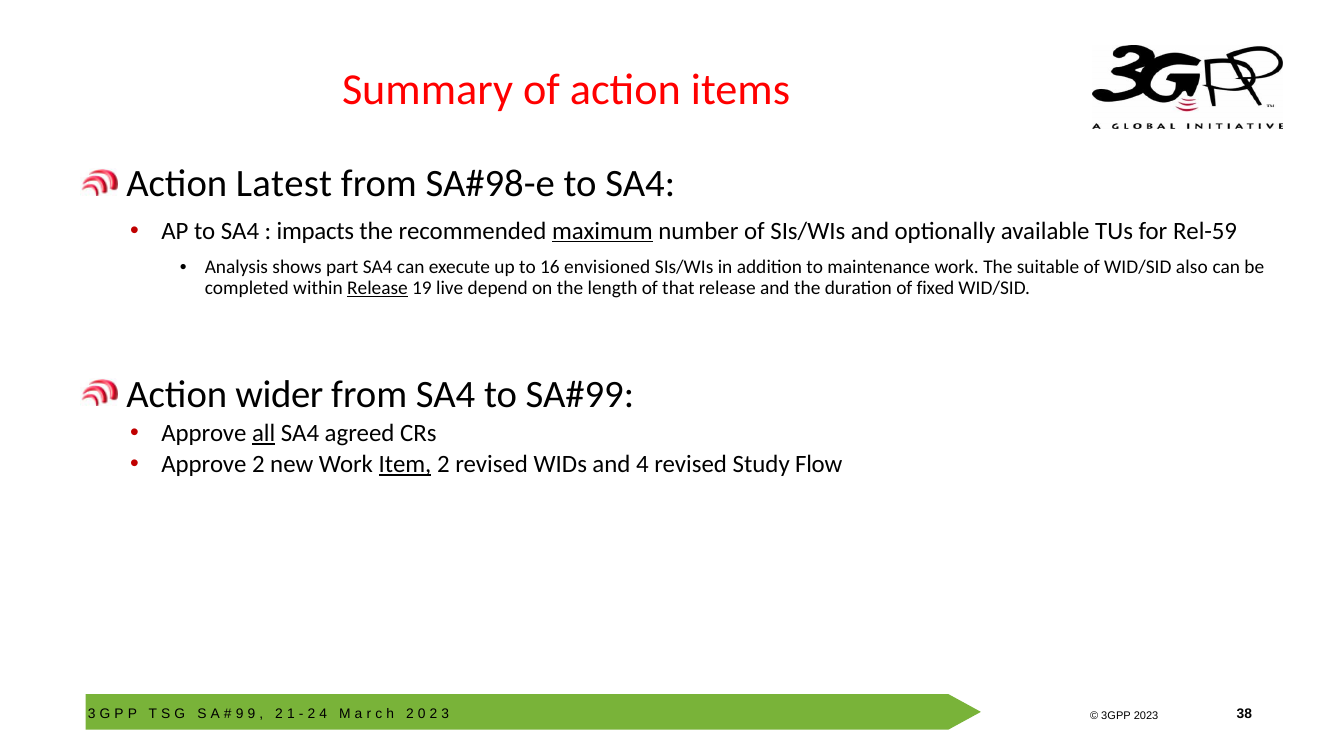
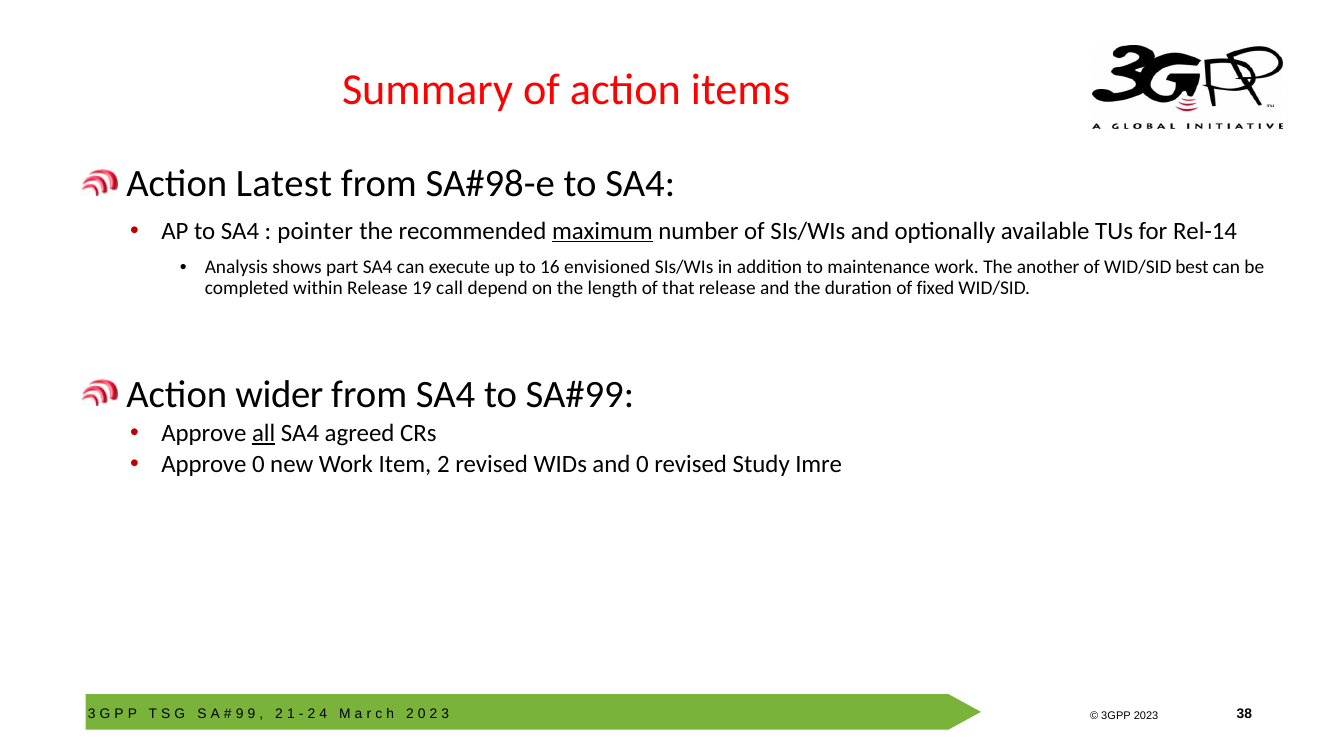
impacts: impacts -> pointer
Rel-59: Rel-59 -> Rel-14
suitable: suitable -> another
also: also -> best
Release at (377, 288) underline: present -> none
live: live -> call
Approve 2: 2 -> 0
Item underline: present -> none
and 4: 4 -> 0
Flow: Flow -> Imre
